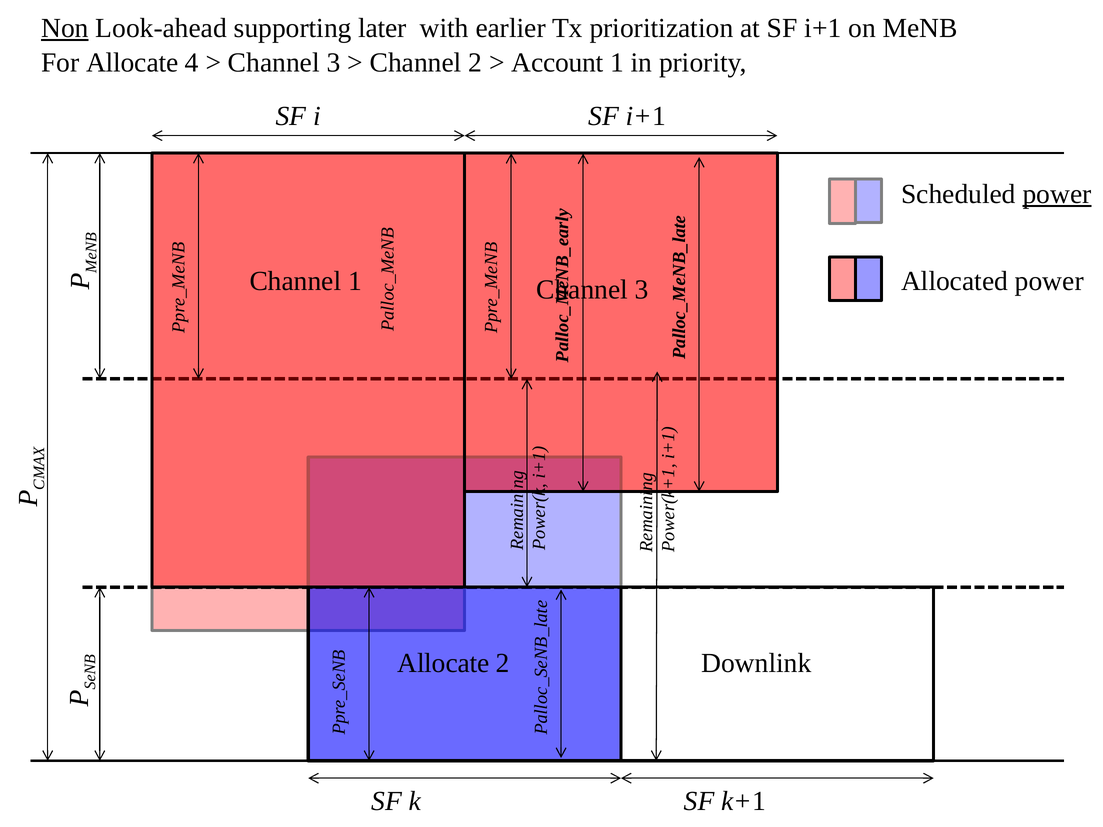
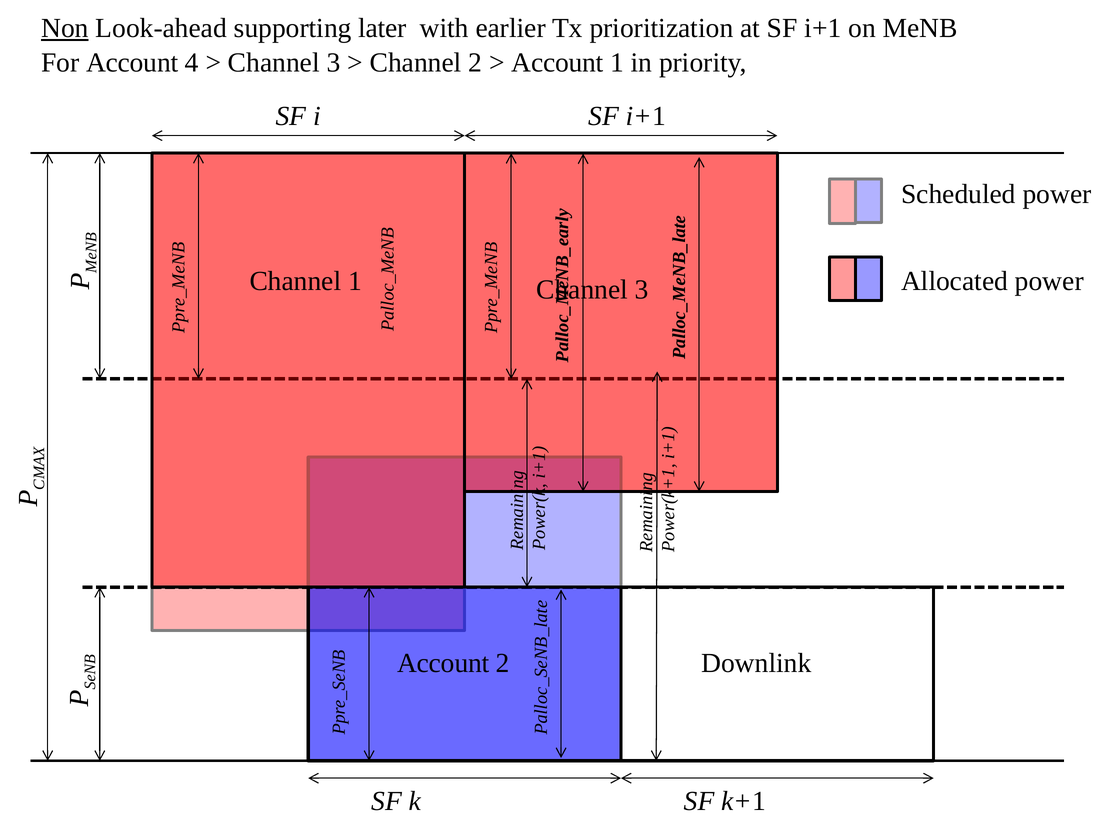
For Allocate: Allocate -> Account
power at (1057, 194) underline: present -> none
Allocate at (443, 663): Allocate -> Account
